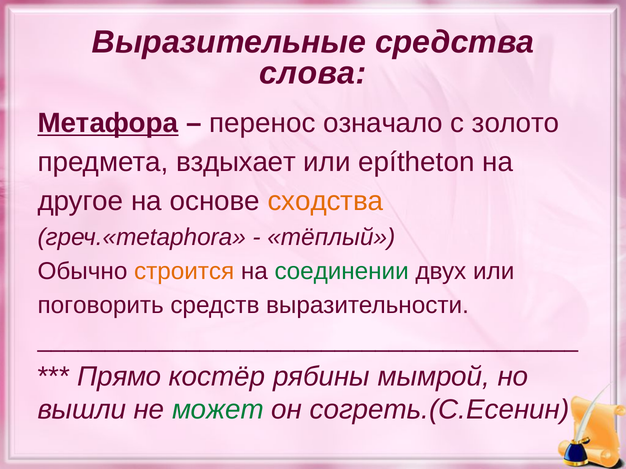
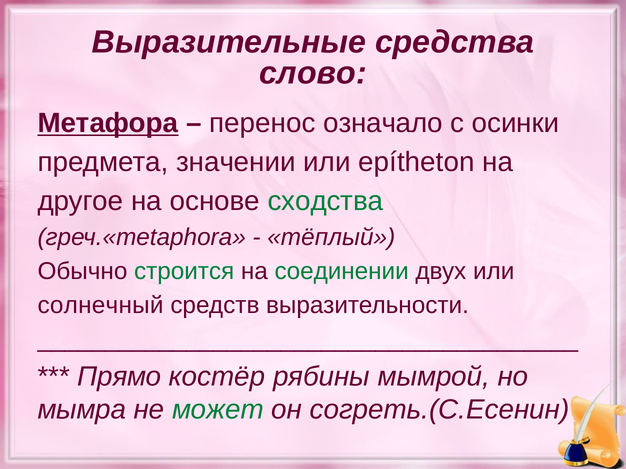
слова: слова -> слово
золото: золото -> осинки
вздыхает: вздыхает -> значении
сходства colour: orange -> green
строится colour: orange -> green
поговорить: поговорить -> солнечный
вышли: вышли -> мымра
